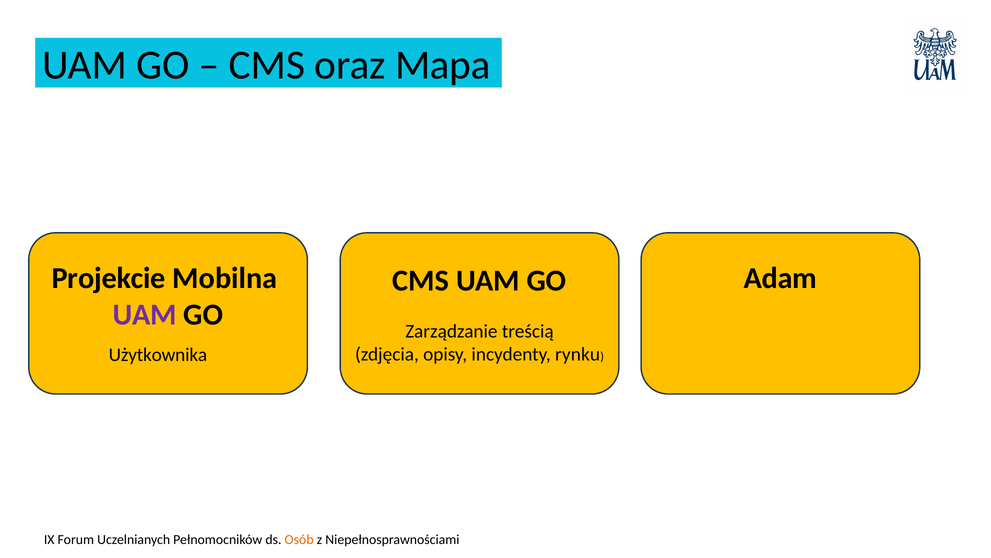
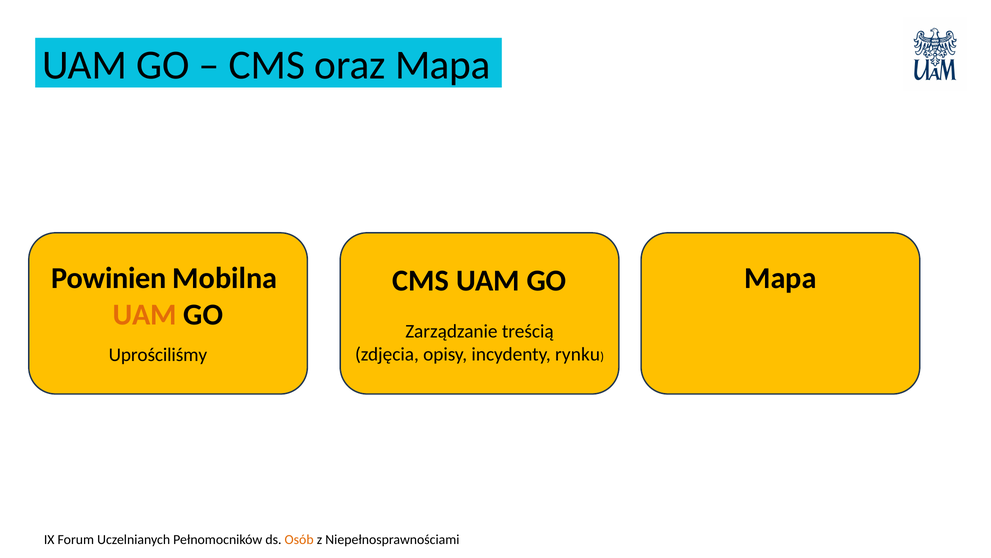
Projekcie: Projekcie -> Powinien
Adam at (781, 278): Adam -> Mapa
UAM at (145, 314) colour: purple -> orange
Użytkownika: Użytkownika -> Uprościliśmy
